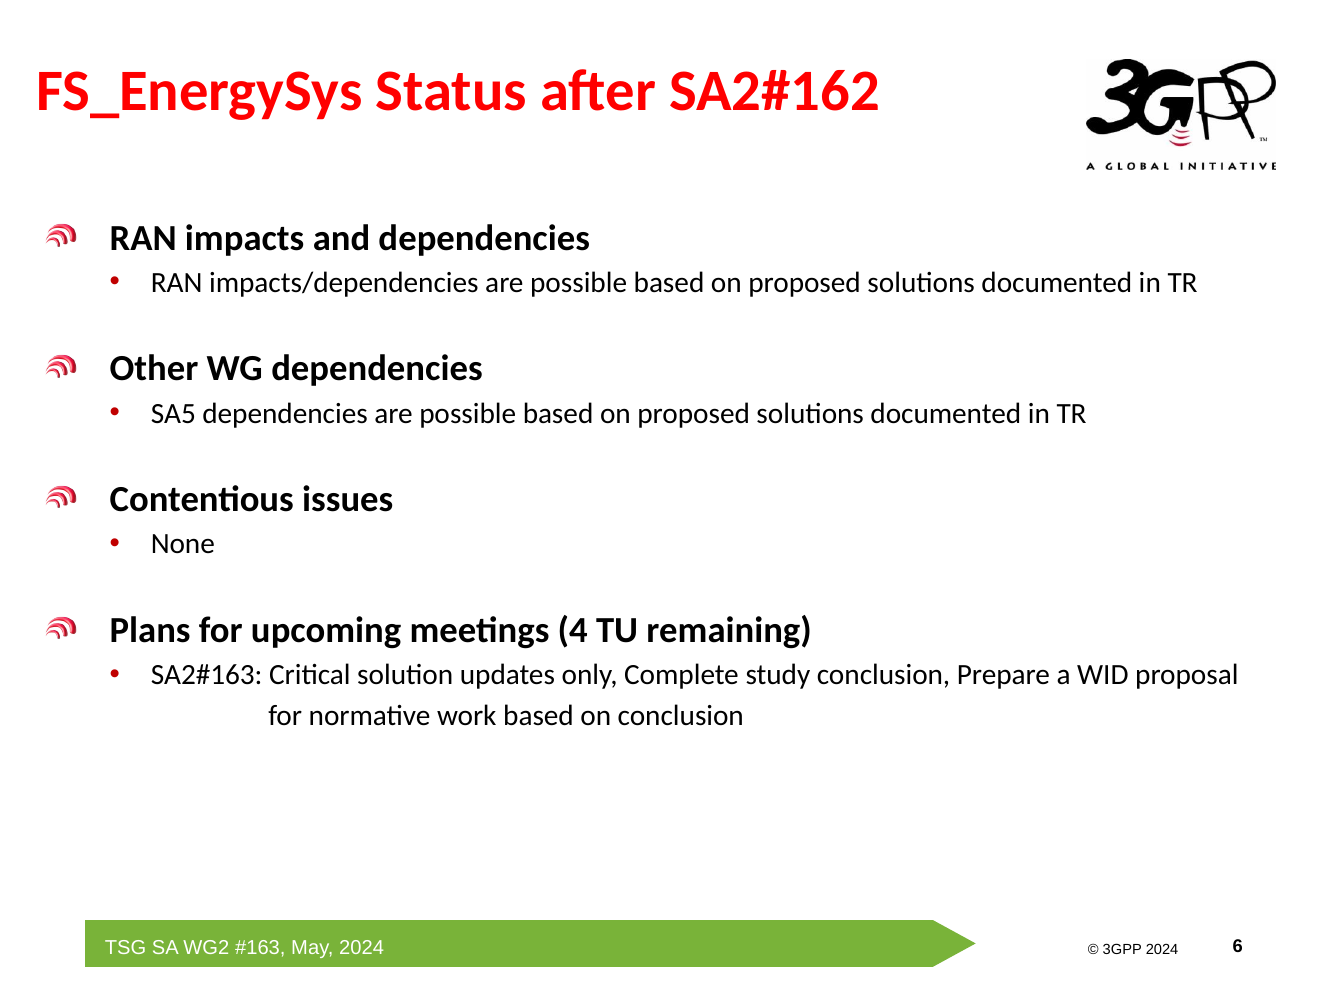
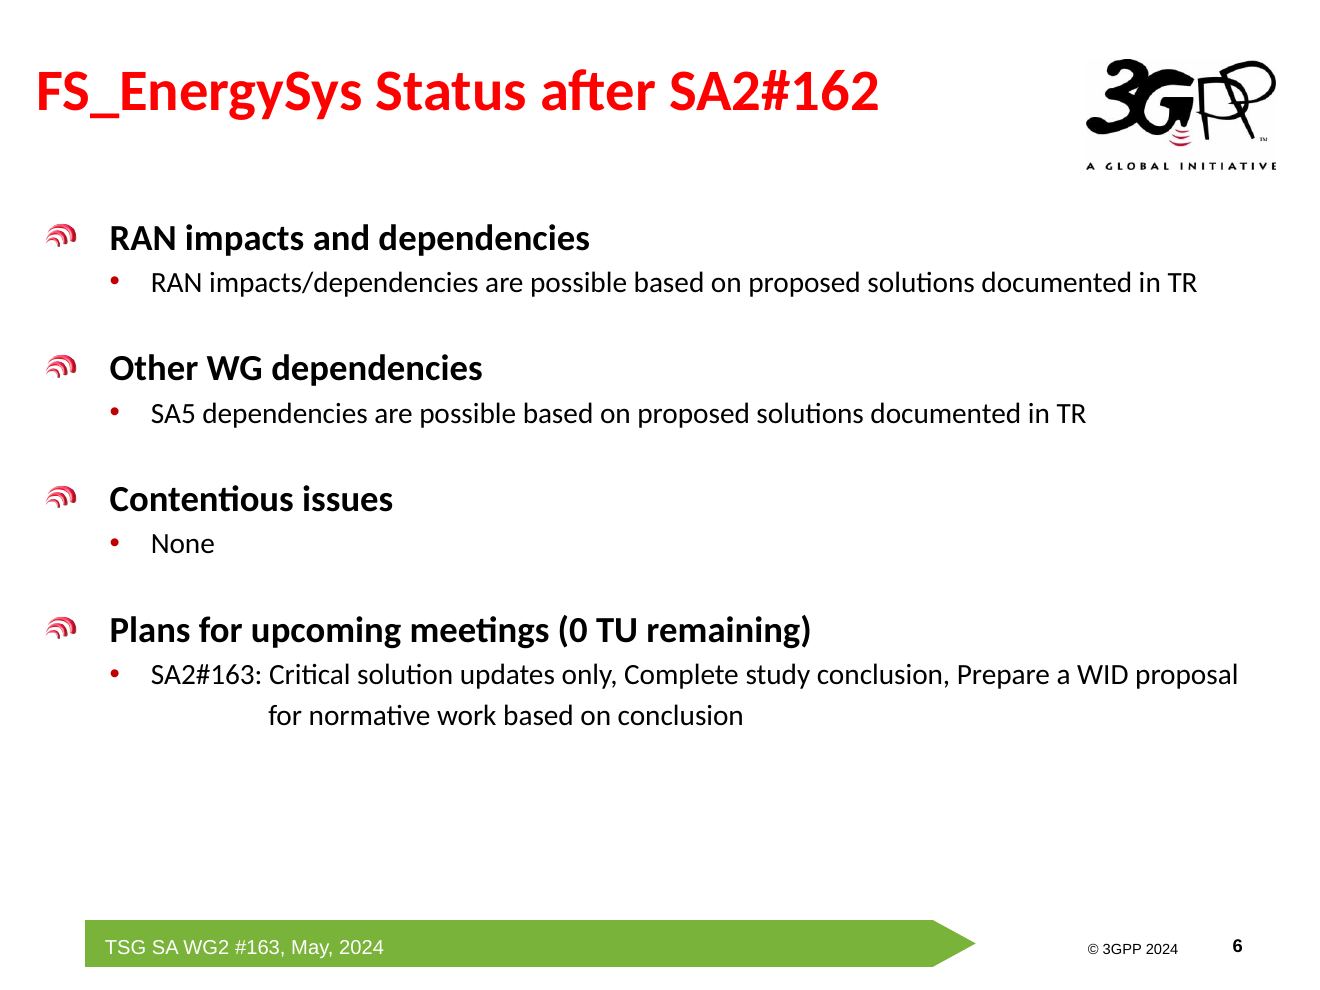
4: 4 -> 0
